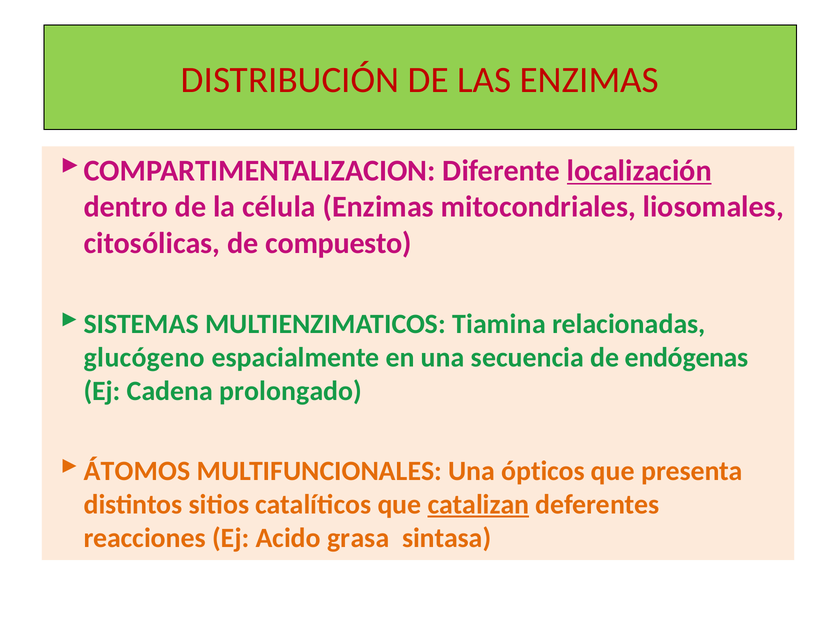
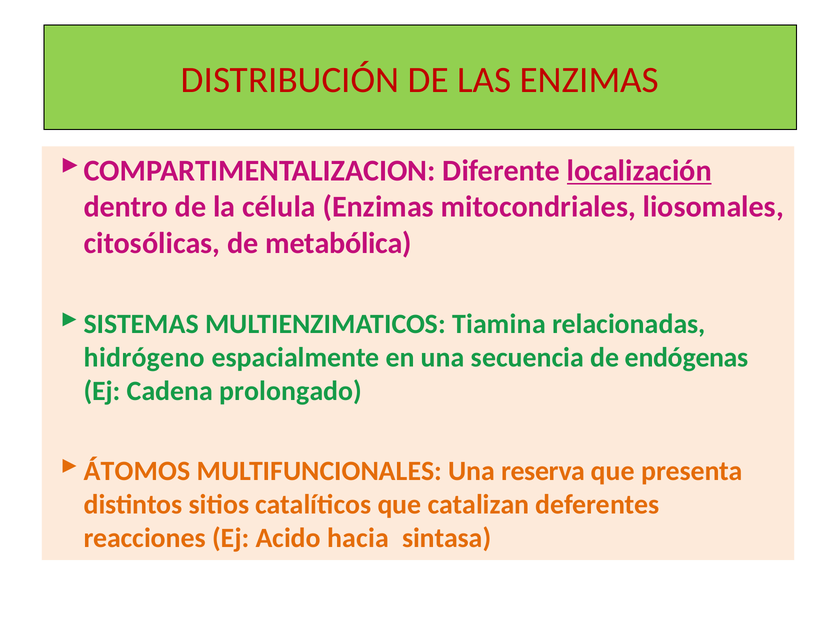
compuesto: compuesto -> metabólica
glucógeno: glucógeno -> hidrógeno
ópticos: ópticos -> reserva
catalizan underline: present -> none
grasa: grasa -> hacia
